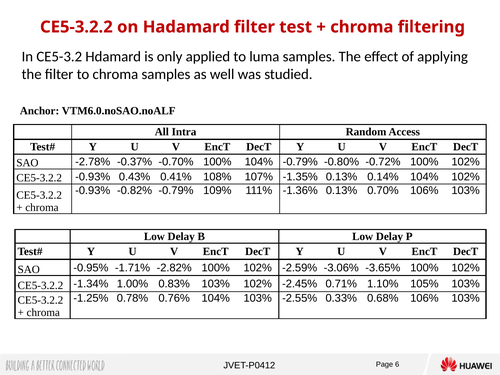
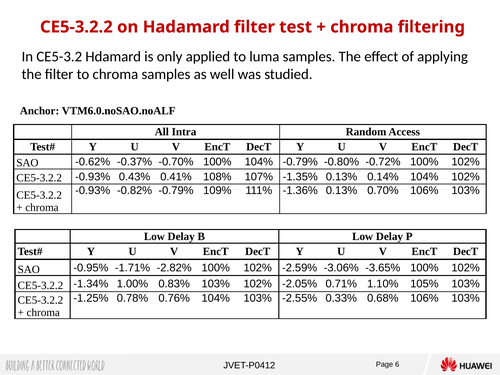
-2.78%: -2.78% -> -0.62%
-2.45%: -2.45% -> -2.05%
